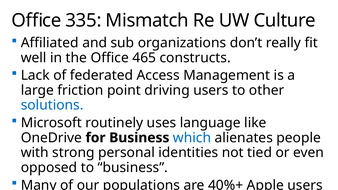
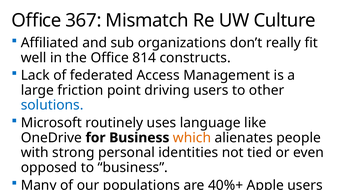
335: 335 -> 367
465: 465 -> 814
which colour: blue -> orange
